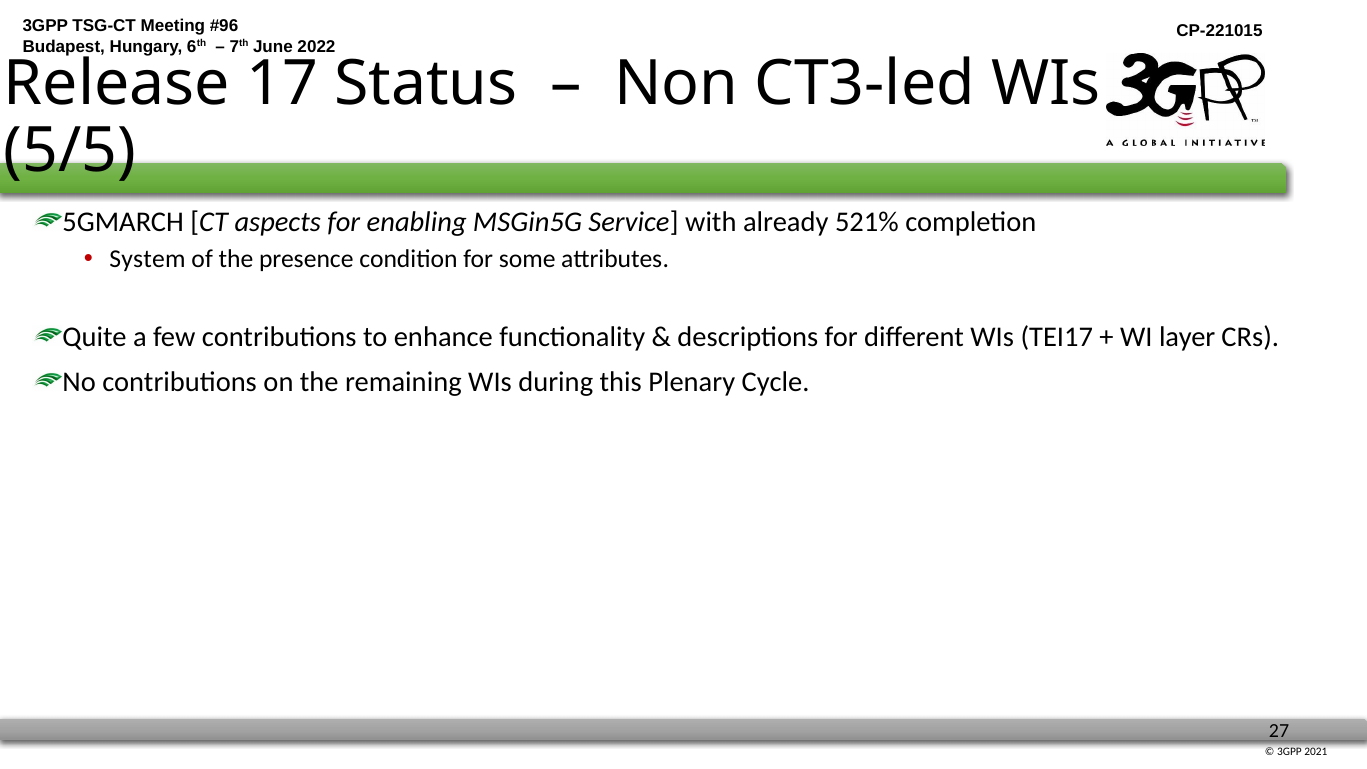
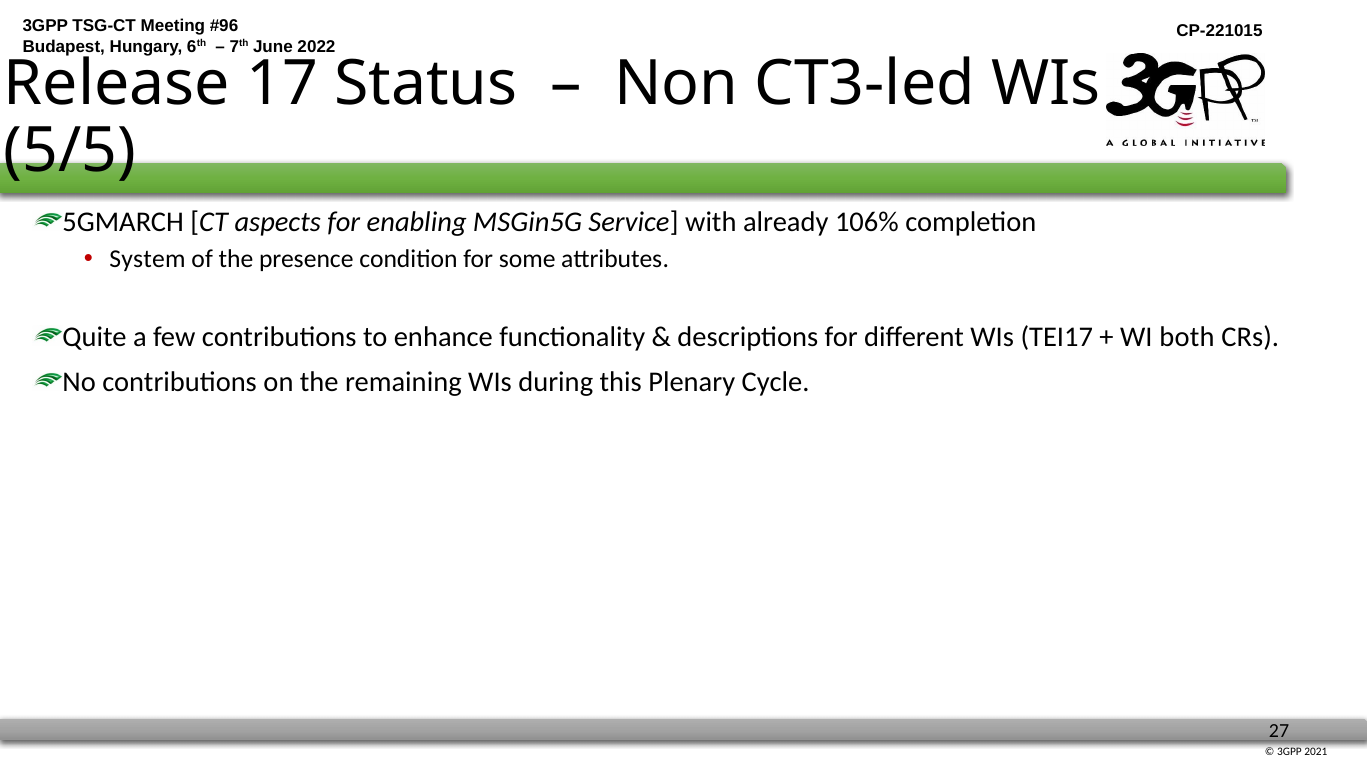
521%: 521% -> 106%
layer: layer -> both
